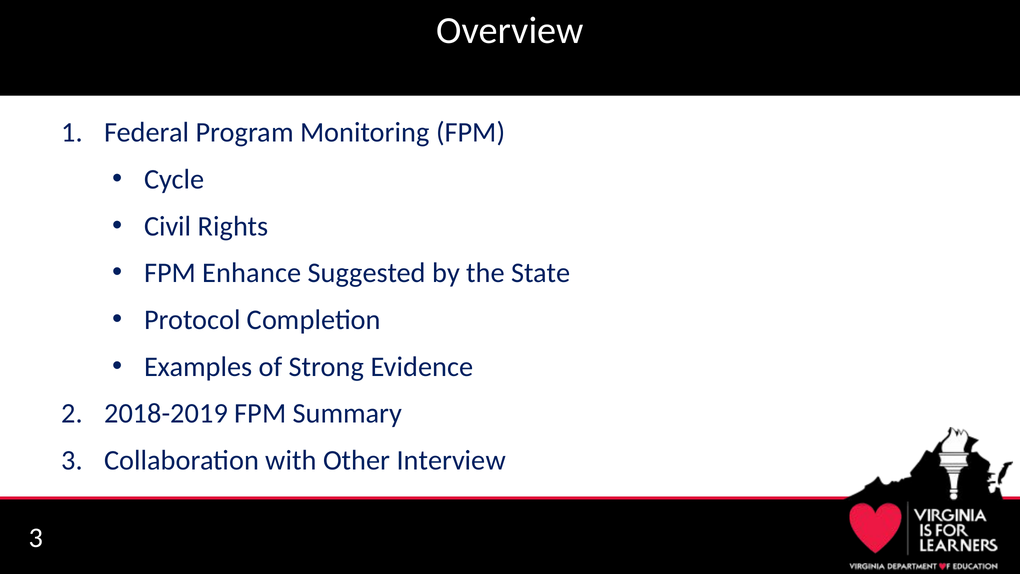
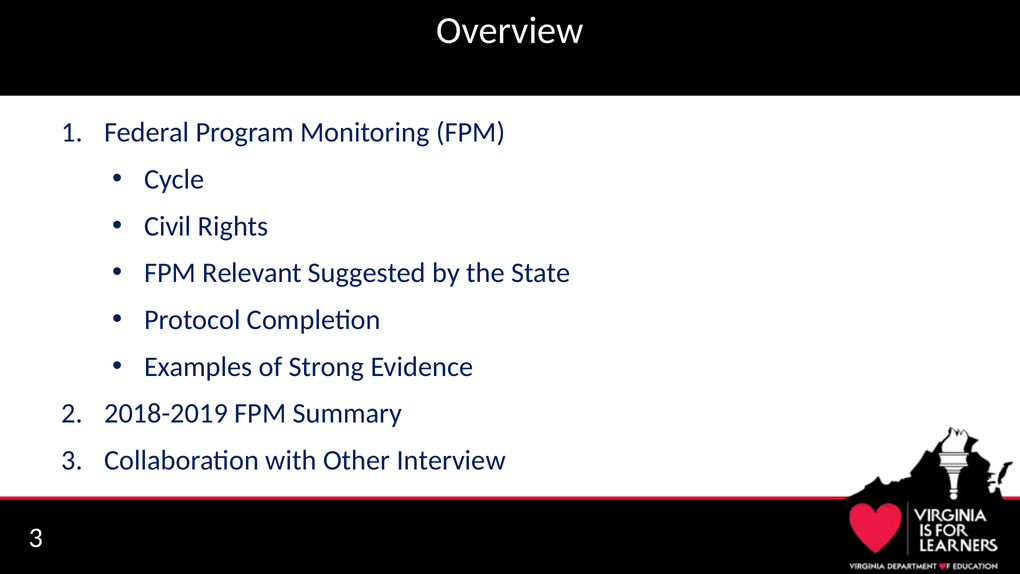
Enhance: Enhance -> Relevant
